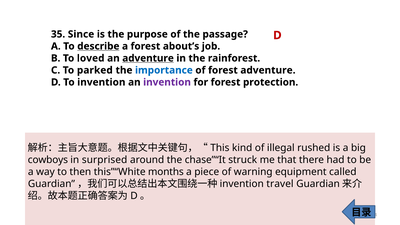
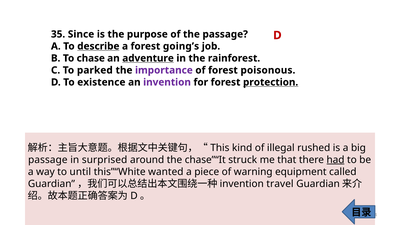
about’s: about’s -> going’s
loved: loved -> chase
importance colour: blue -> purple
forest adventure: adventure -> poisonous
To invention: invention -> existence
protection underline: none -> present
cowboys at (48, 160): cowboys -> passage
had underline: none -> present
then: then -> until
months: months -> wanted
